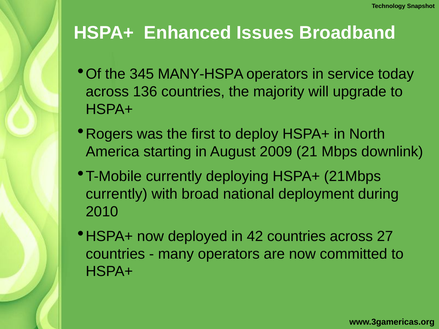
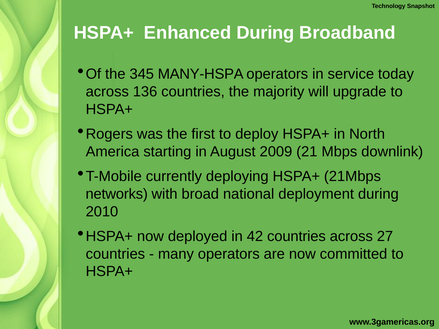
Enhanced Issues: Issues -> During
currently at (117, 194): currently -> networks
